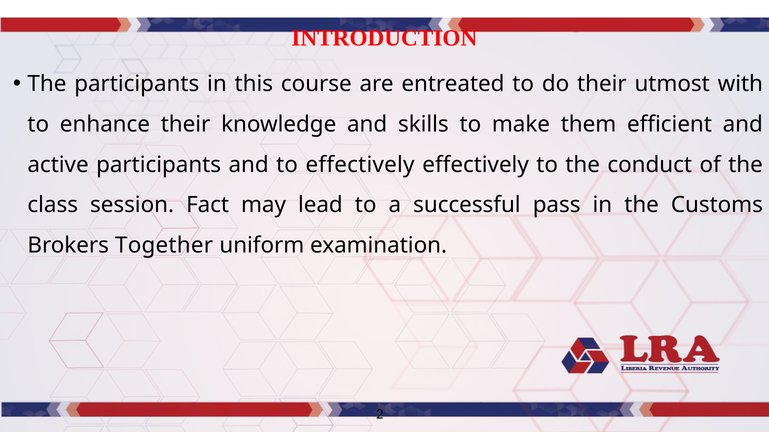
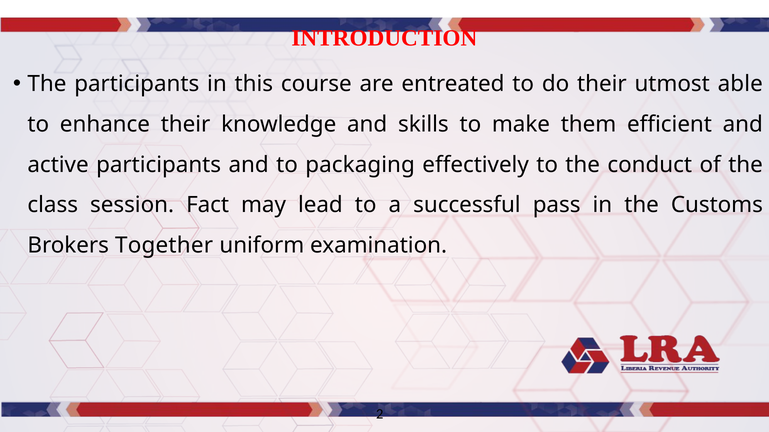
with: with -> able
to effectively: effectively -> packaging
